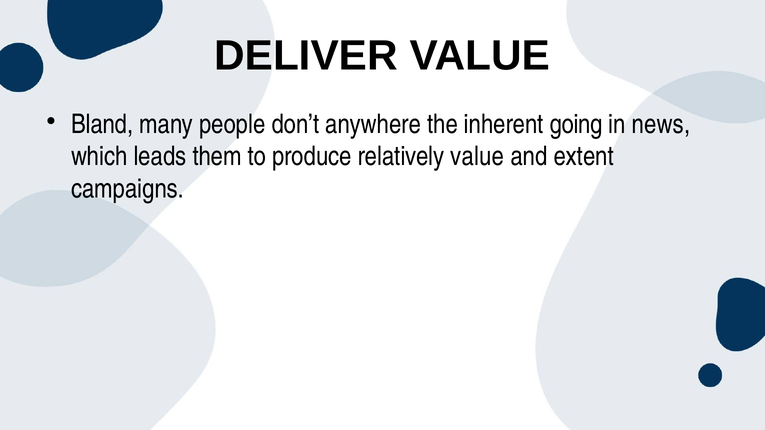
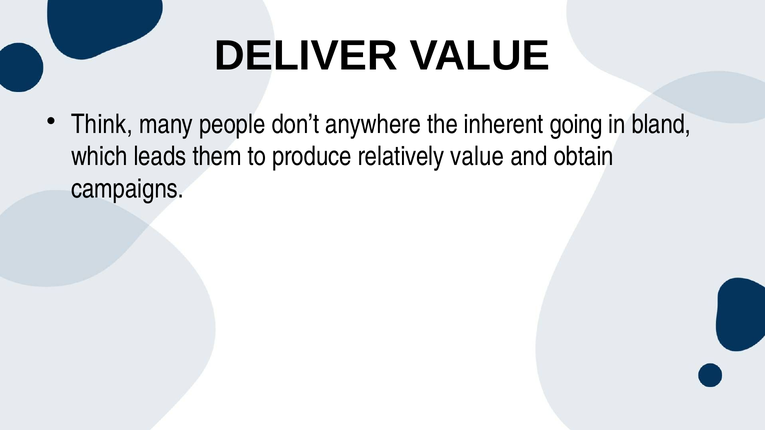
Bland: Bland -> Think
news: news -> bland
extent: extent -> obtain
